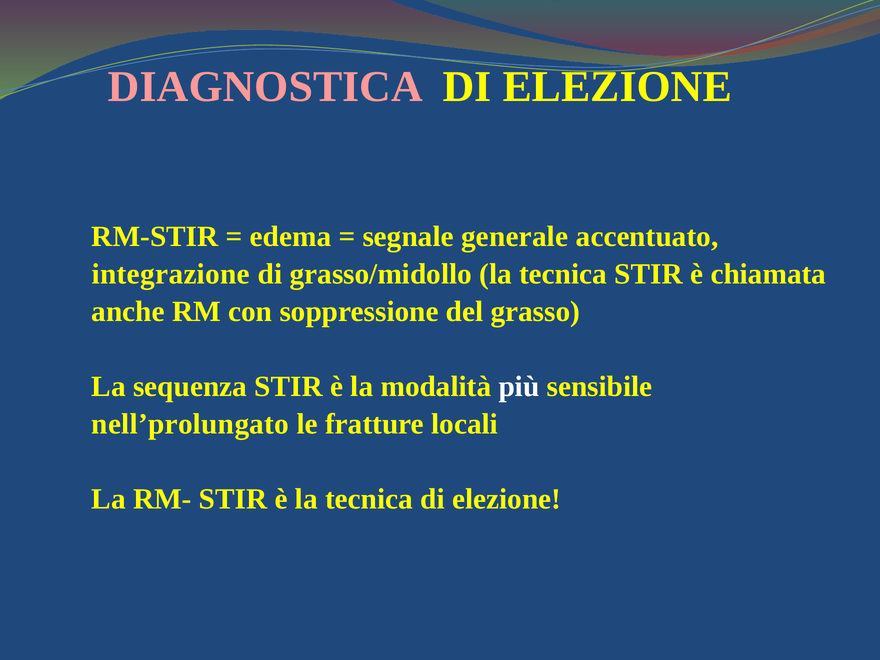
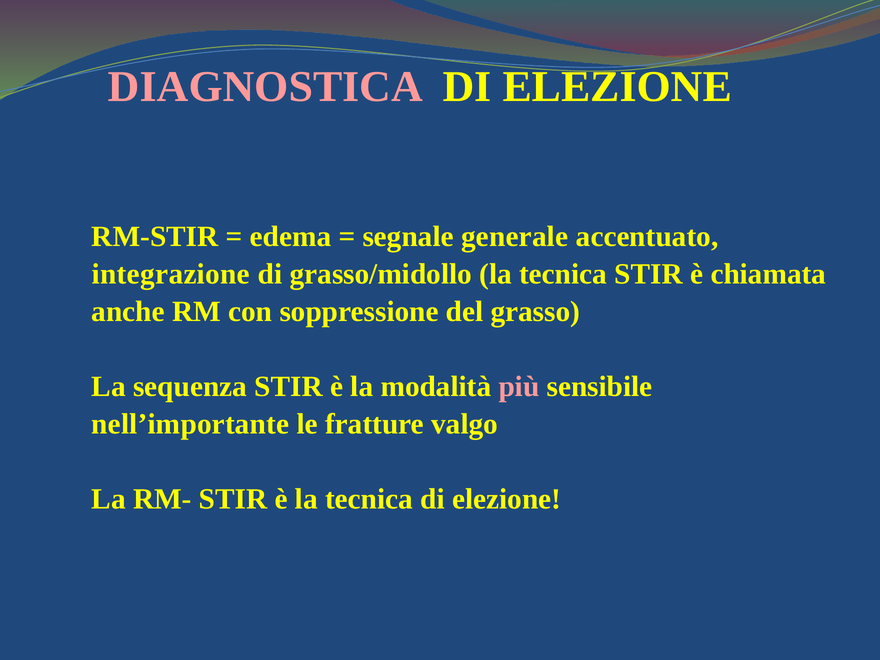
più colour: white -> pink
nell’prolungato: nell’prolungato -> nell’importante
locali: locali -> valgo
